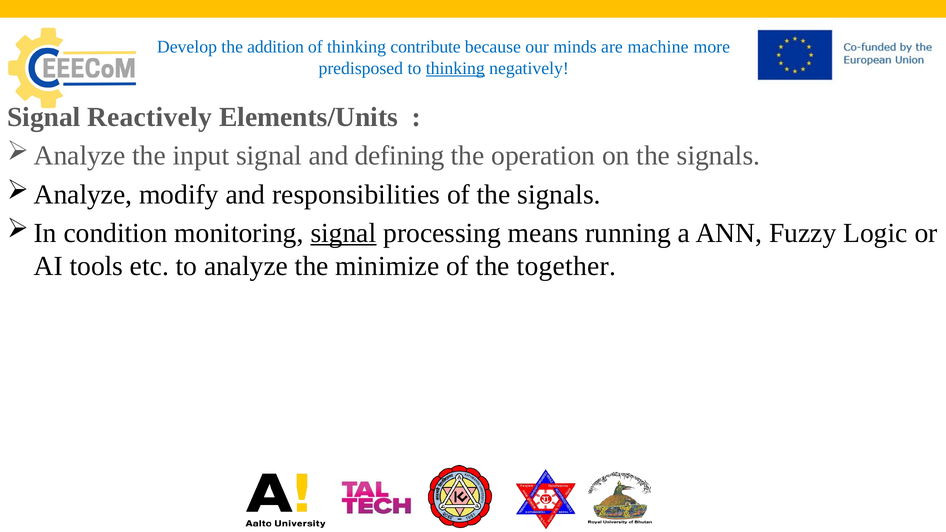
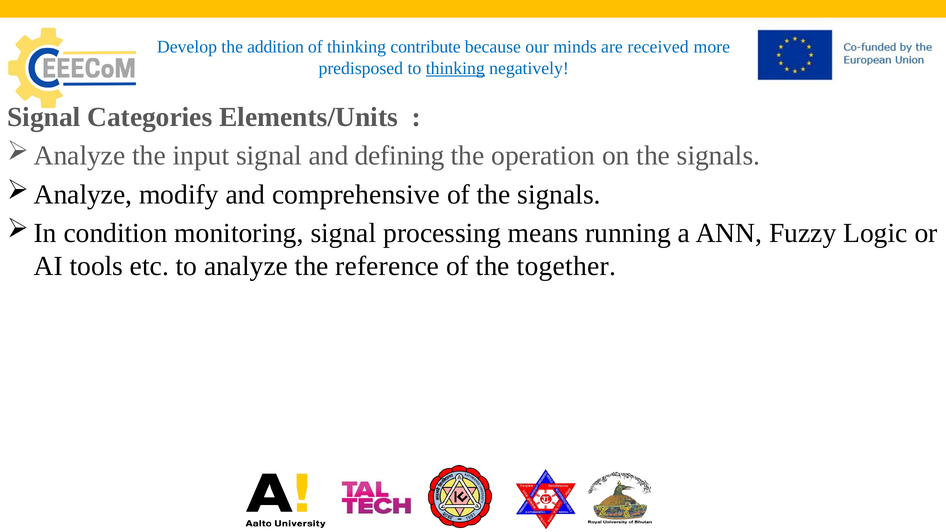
machine: machine -> received
Reactively: Reactively -> Categories
responsibilities: responsibilities -> comprehensive
signal at (343, 233) underline: present -> none
minimize: minimize -> reference
